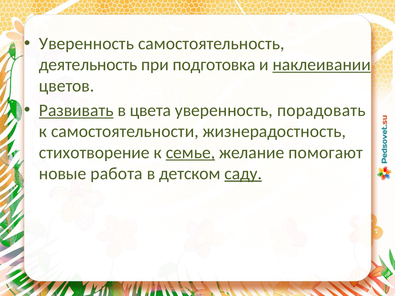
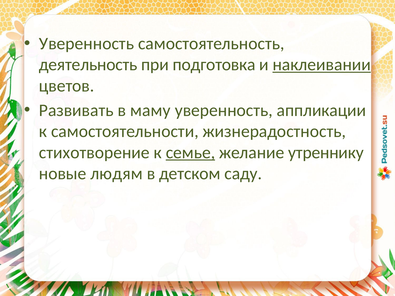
Развивать underline: present -> none
цвета: цвета -> маму
порадовать: порадовать -> аппликации
помогают: помогают -> утреннику
работа: работа -> людям
саду underline: present -> none
